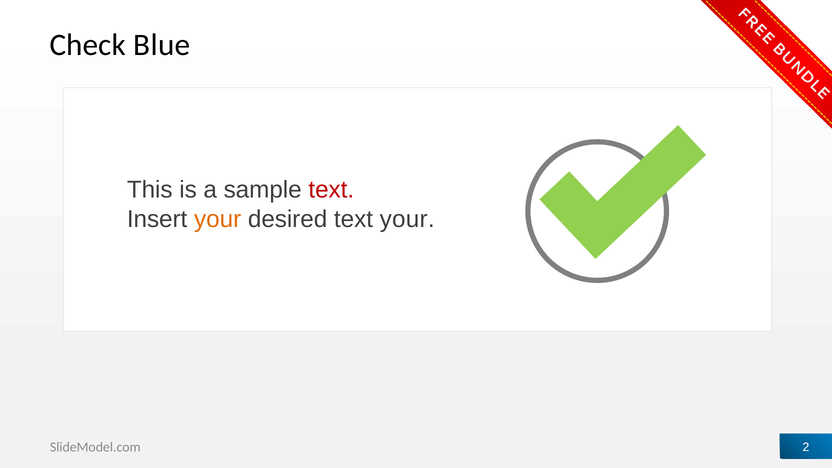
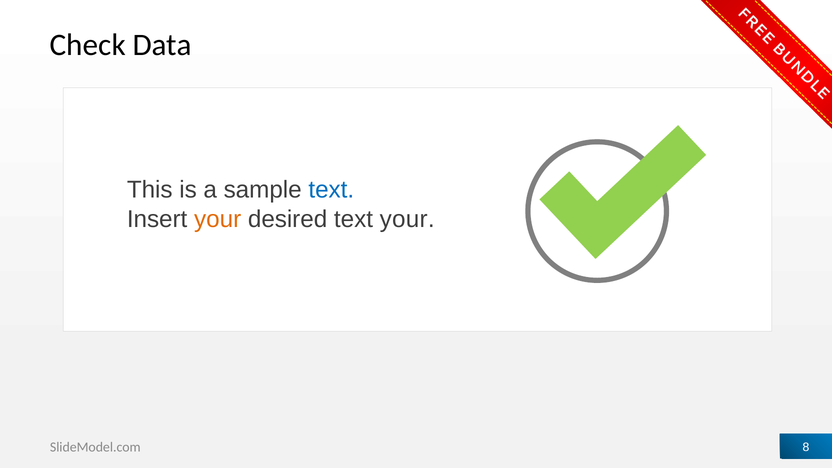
Blue: Blue -> Data
text at (331, 190) colour: red -> blue
2: 2 -> 8
